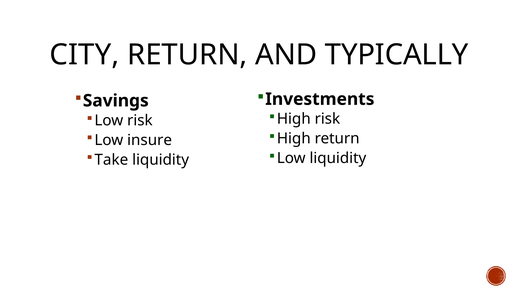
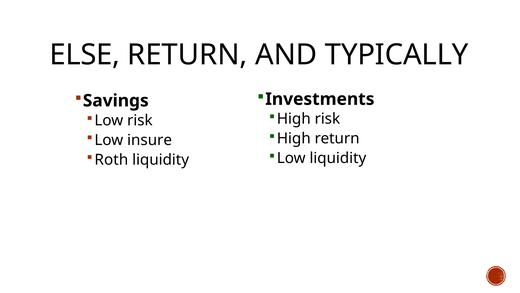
CITY: CITY -> ELSE
Take: Take -> Roth
